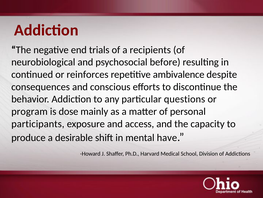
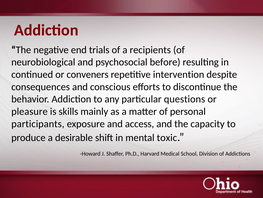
reinforces: reinforces -> conveners
ambivalence: ambivalence -> intervention
program: program -> pleasure
dose: dose -> skills
have: have -> toxic
